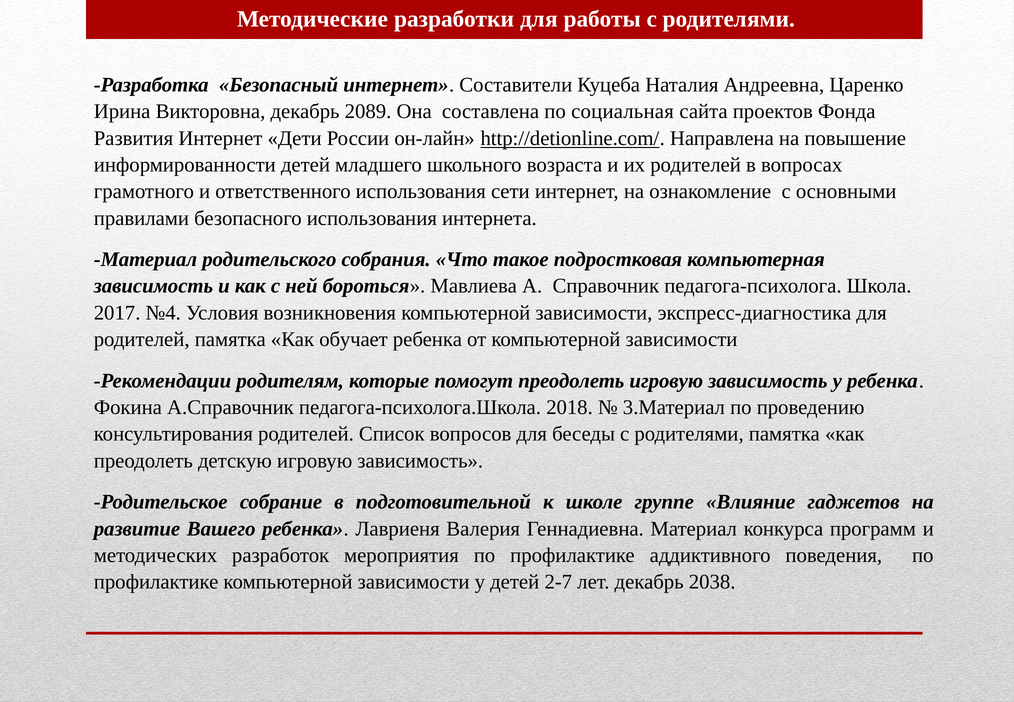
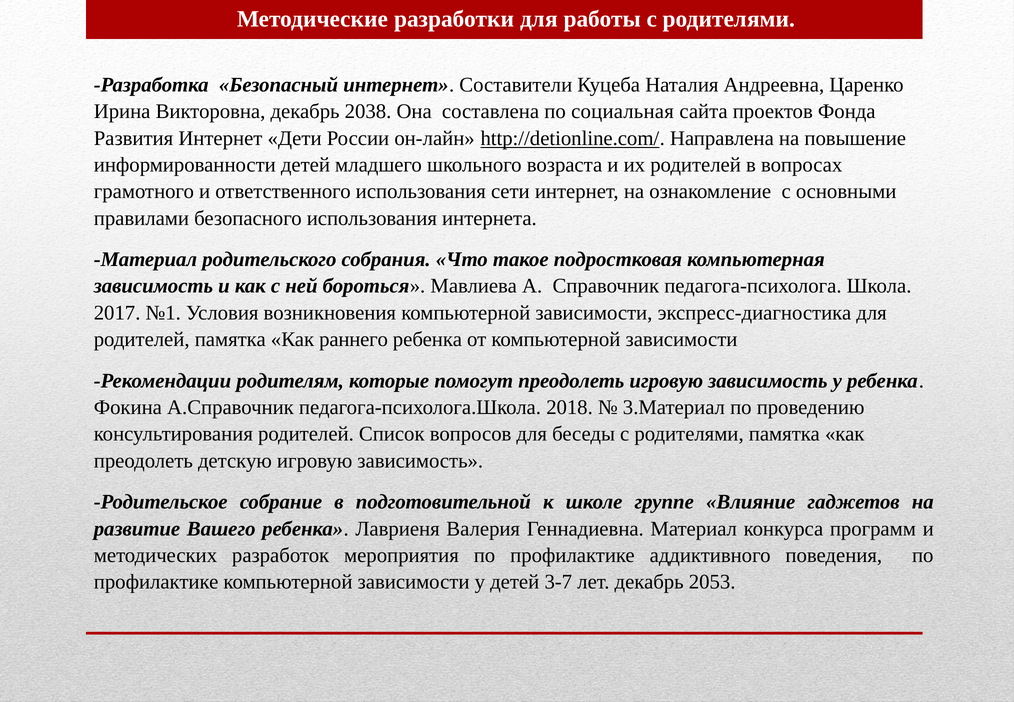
2089: 2089 -> 2038
№4: №4 -> №1
обучает: обучает -> раннего
2-7: 2-7 -> 3-7
2038: 2038 -> 2053
